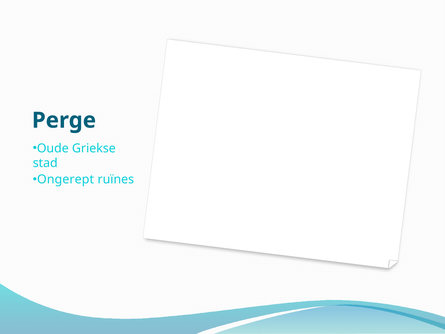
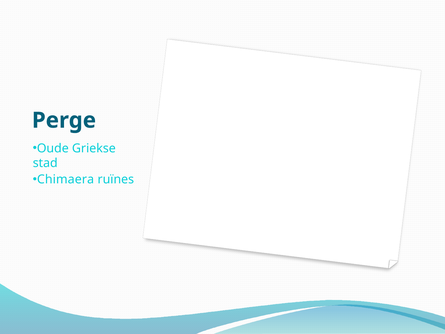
Ongerept: Ongerept -> Chimaera
